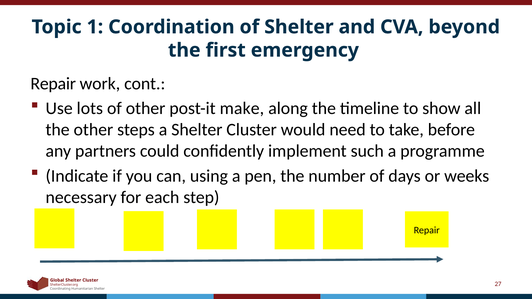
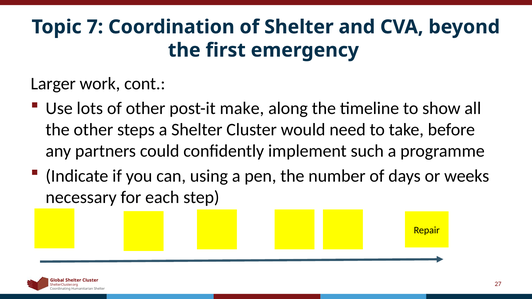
1: 1 -> 7
Repair at (53, 84): Repair -> Larger
